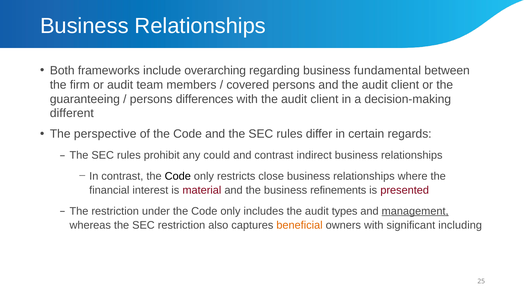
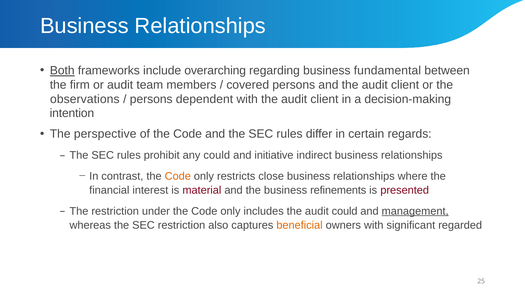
Both underline: none -> present
guaranteeing: guaranteeing -> observations
differences: differences -> dependent
different: different -> intention
and contrast: contrast -> initiative
Code at (178, 176) colour: black -> orange
audit types: types -> could
including: including -> regarded
